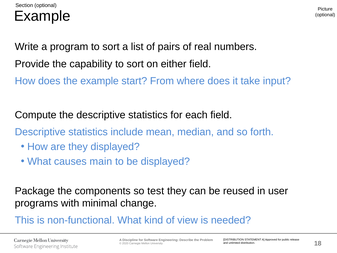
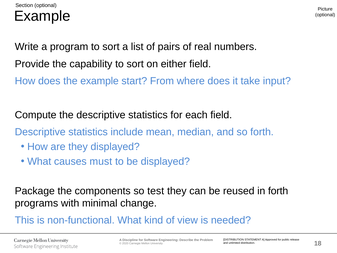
main: main -> must
in user: user -> forth
